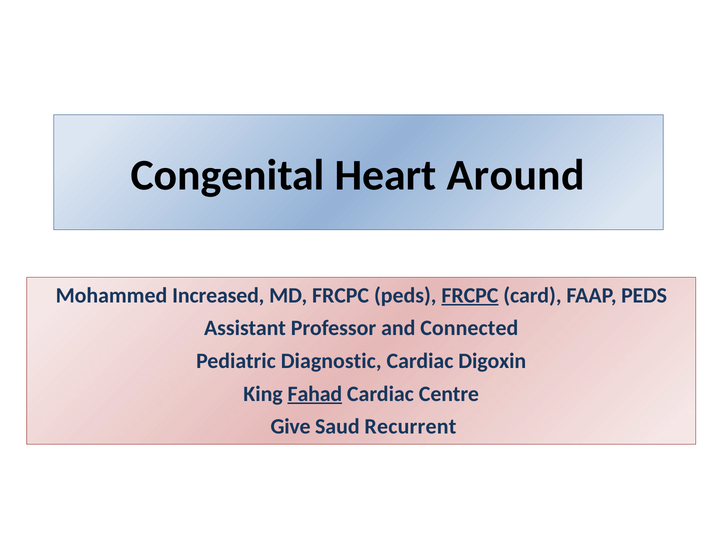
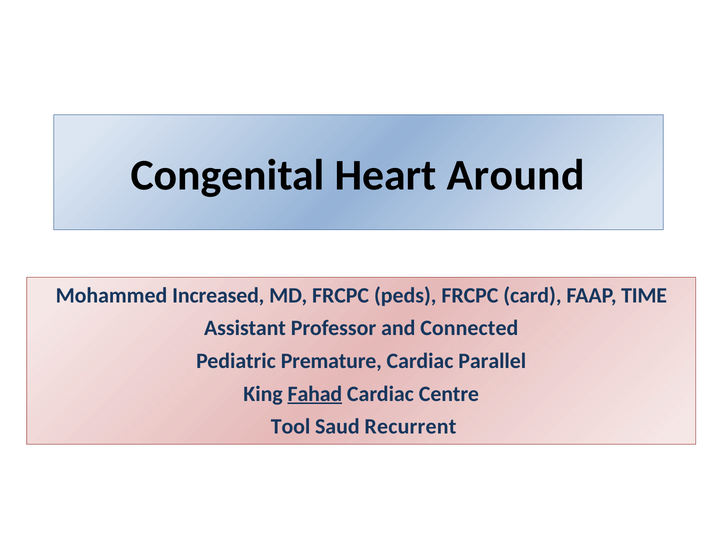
FRCPC at (470, 296) underline: present -> none
FAAP PEDS: PEDS -> TIME
Diagnostic: Diagnostic -> Premature
Digoxin: Digoxin -> Parallel
Give: Give -> Tool
